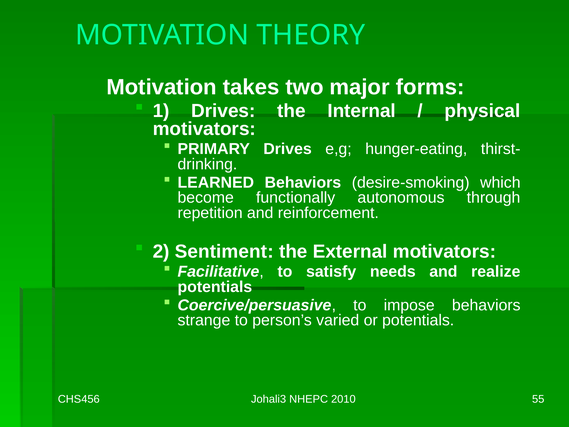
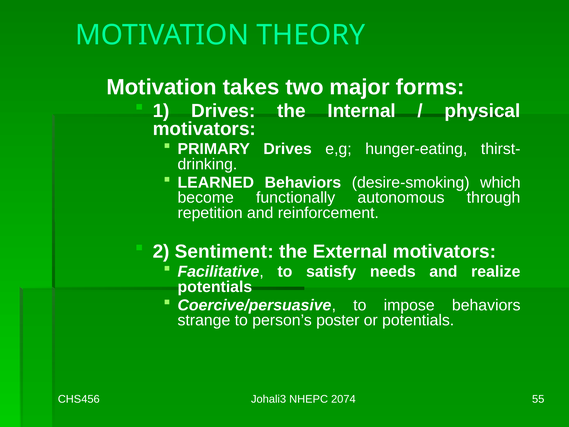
varied: varied -> poster
2010: 2010 -> 2074
